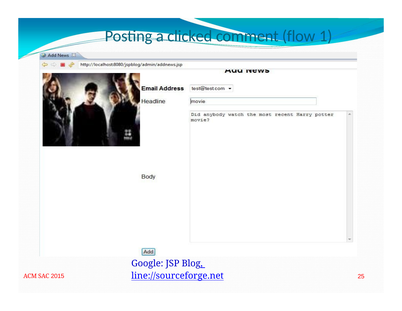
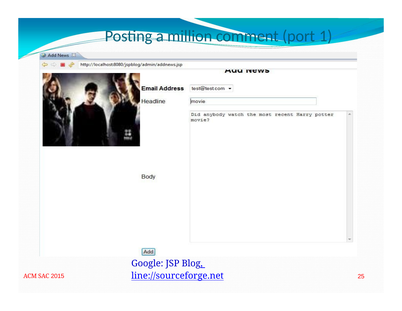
clicked: clicked -> million
flow: flow -> port
